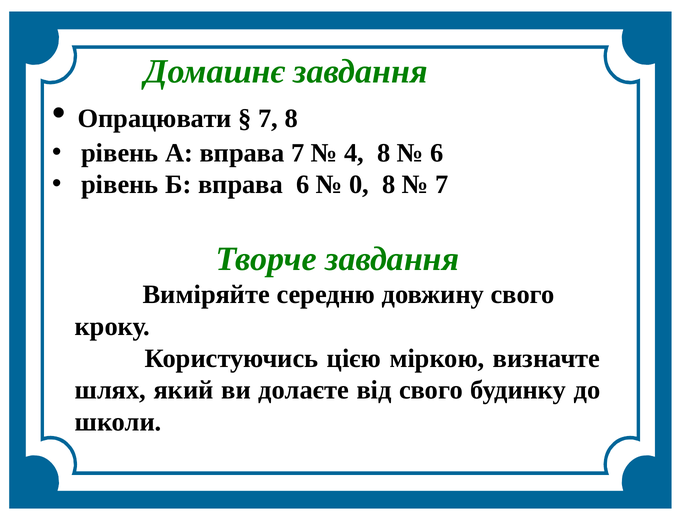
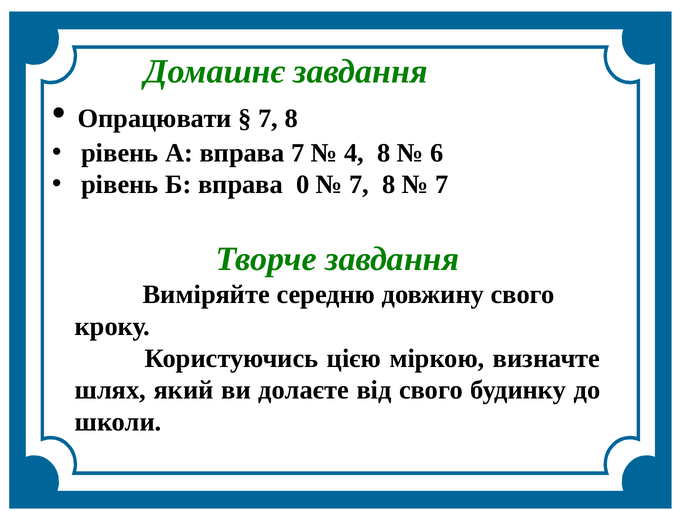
вправа 6: 6 -> 0
0 at (359, 185): 0 -> 7
